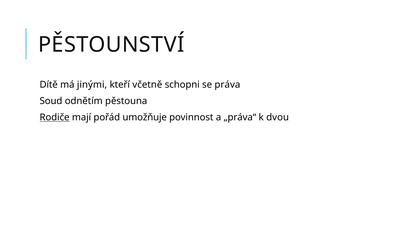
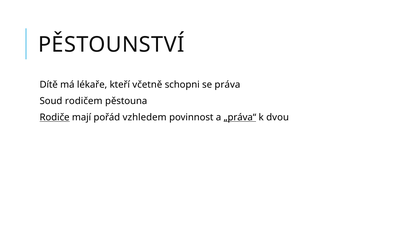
jinými: jinými -> lékaře
odnětím: odnětím -> rodičem
umožňuje: umožňuje -> vzhledem
„práva“ underline: none -> present
